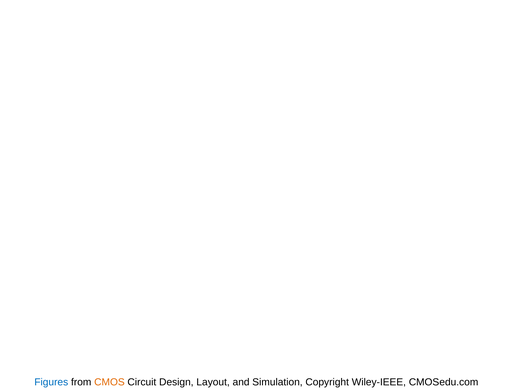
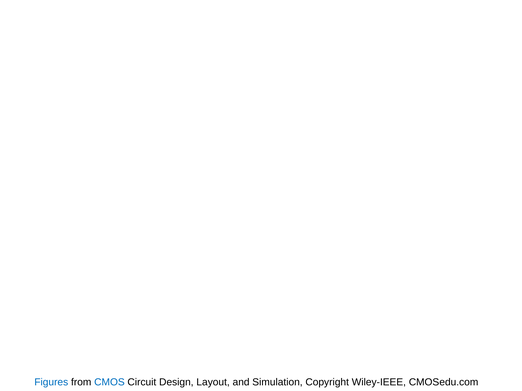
CMOS colour: orange -> blue
